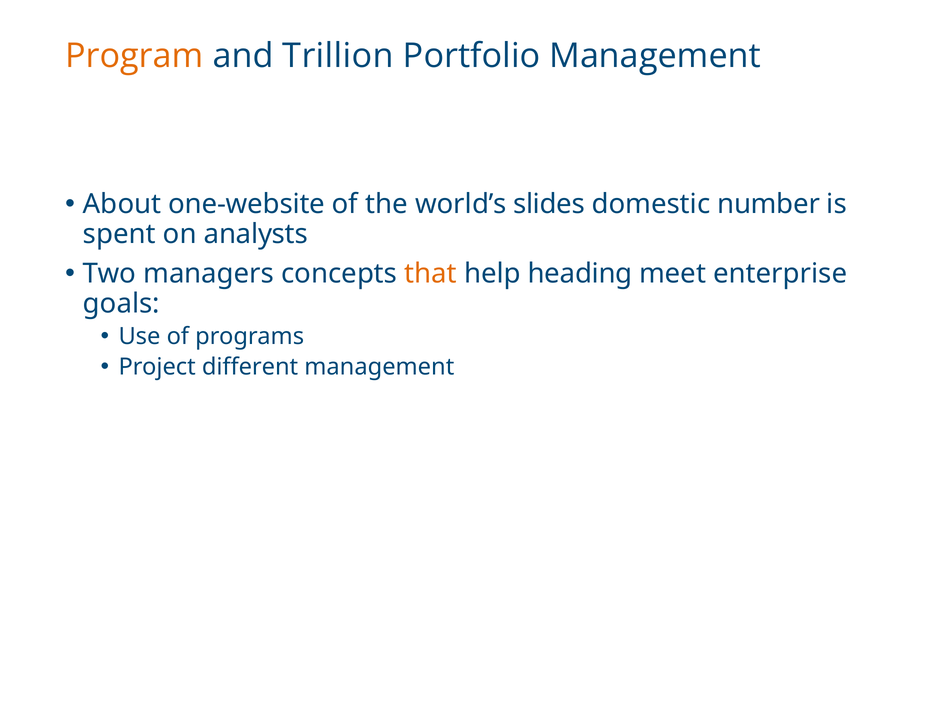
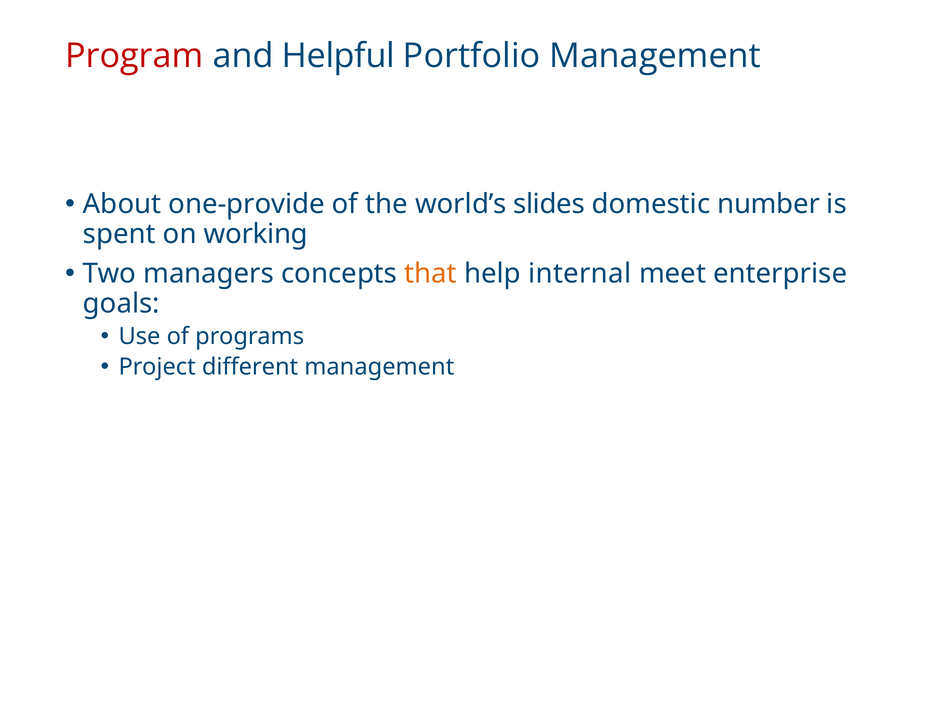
Program colour: orange -> red
Trillion: Trillion -> Helpful
one-website: one-website -> one-provide
analysts: analysts -> working
heading: heading -> internal
